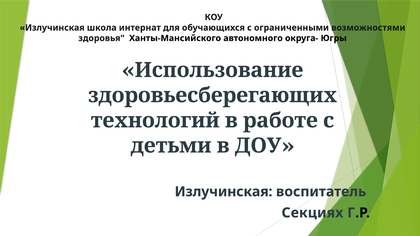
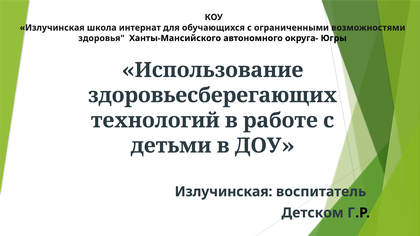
Секциях: Секциях -> Детском
